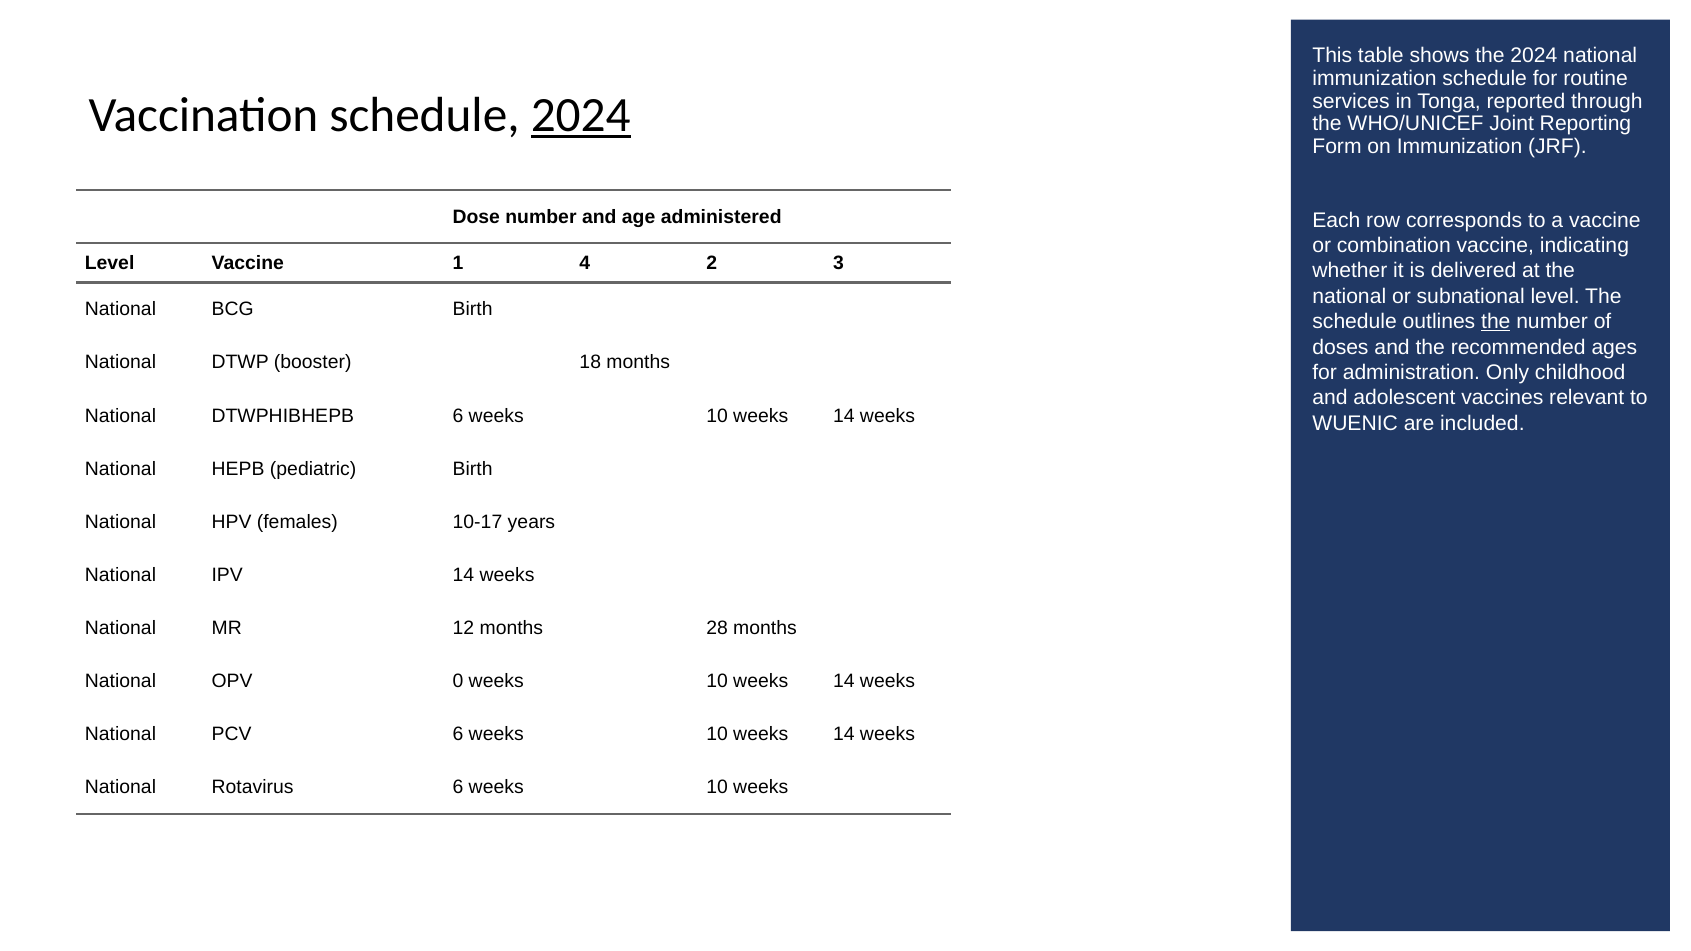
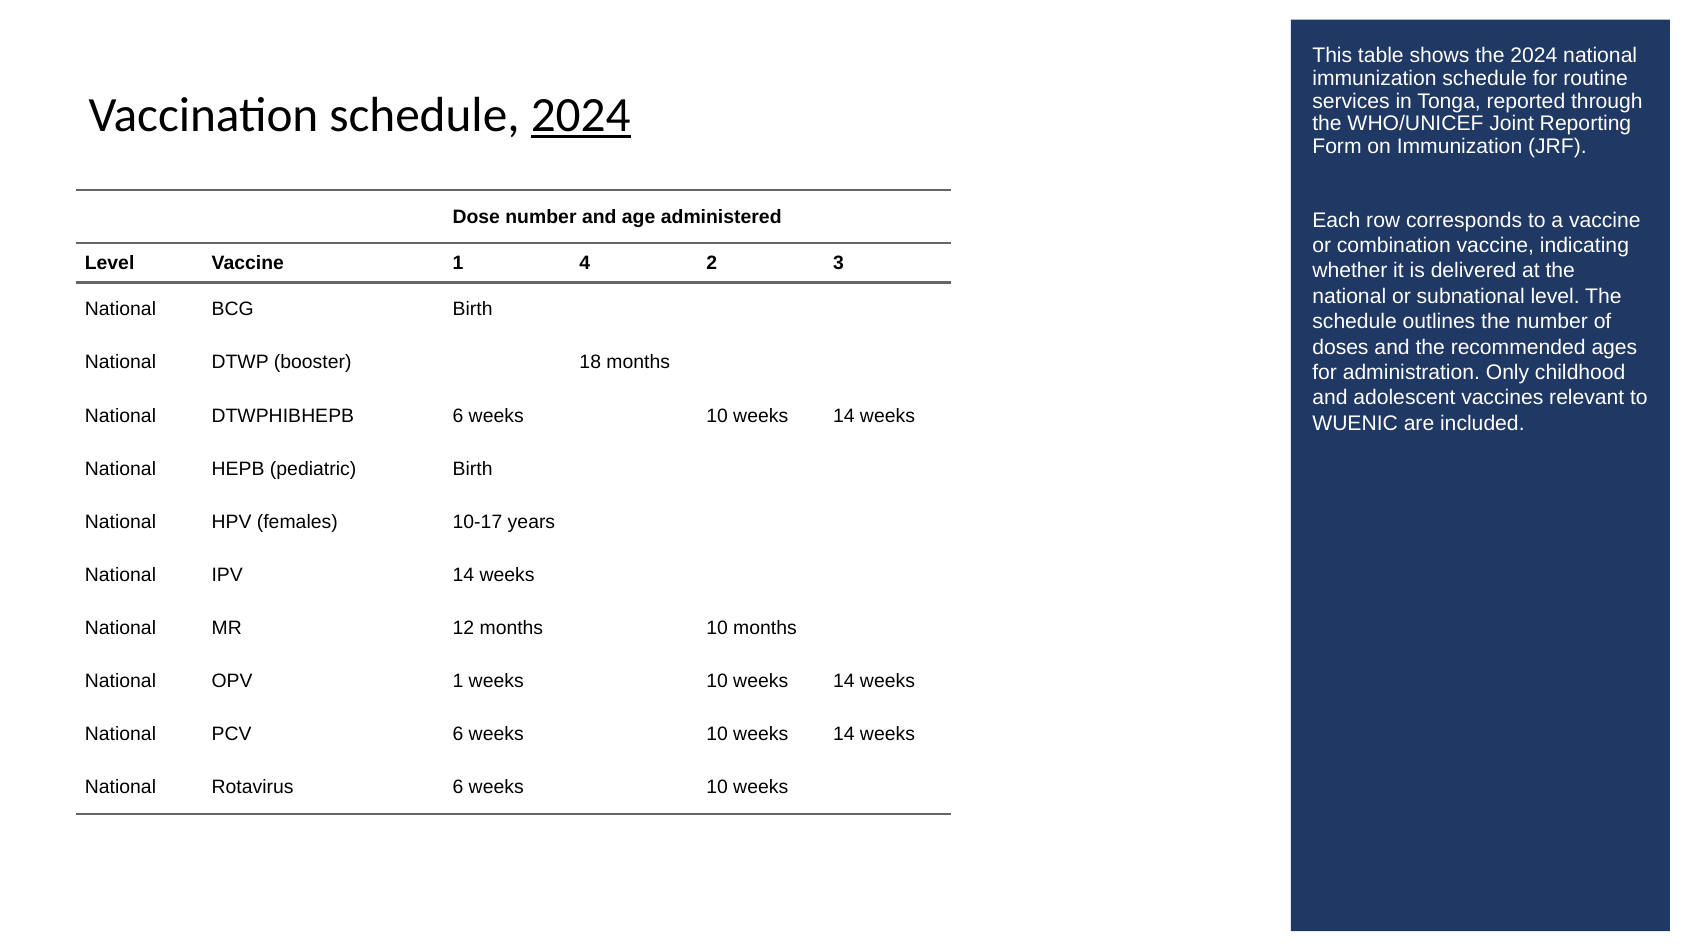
the at (1496, 322) underline: present -> none
months 28: 28 -> 10
OPV 0: 0 -> 1
